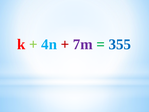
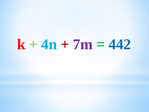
355: 355 -> 442
